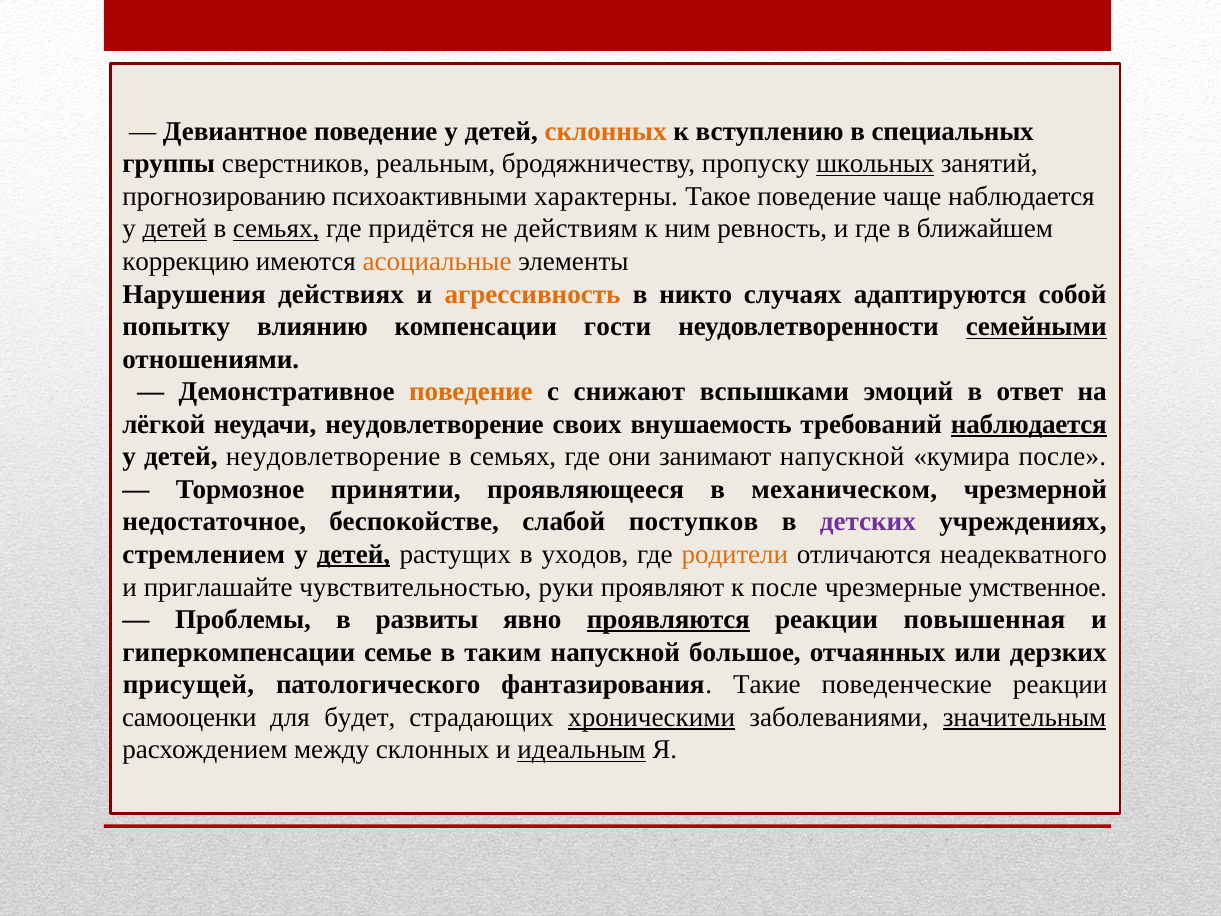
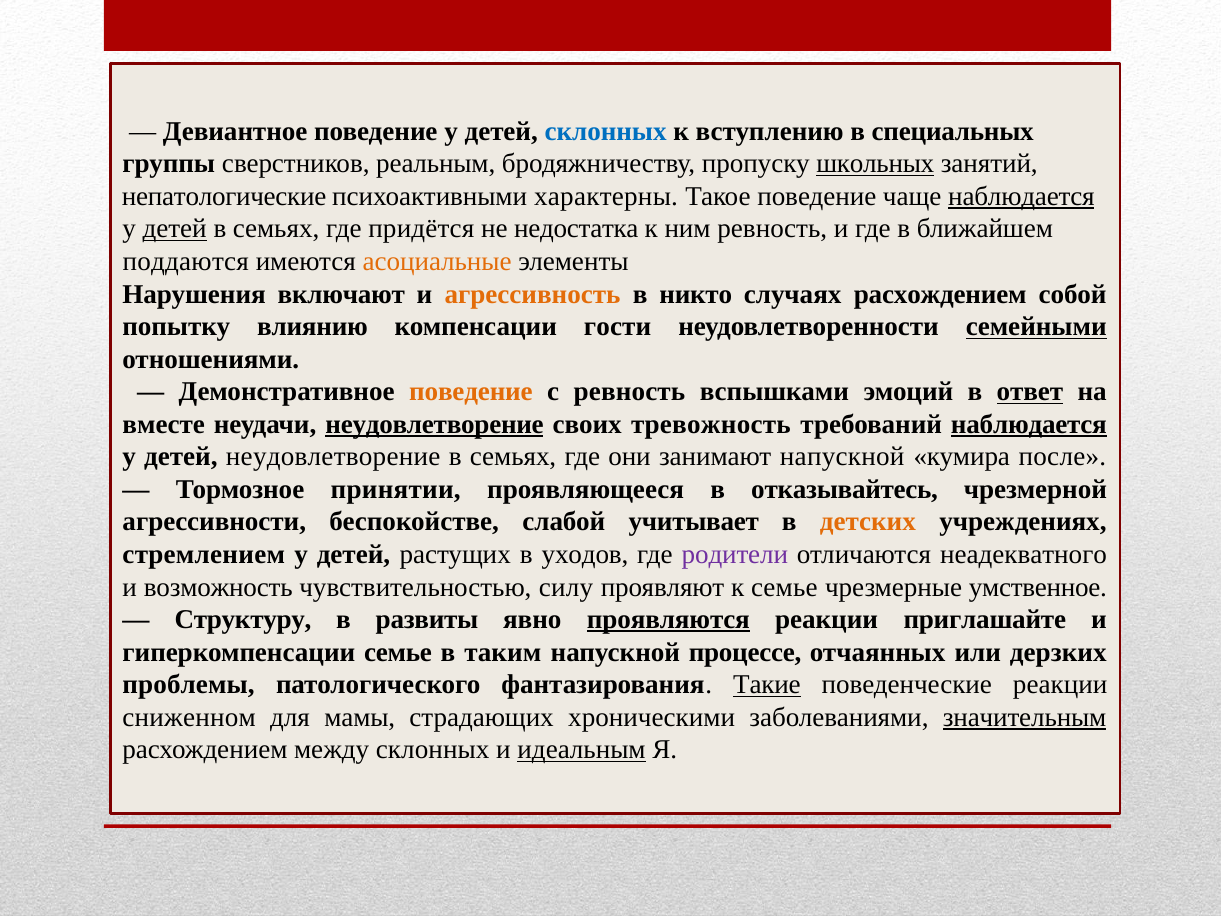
склонных at (606, 131) colour: orange -> blue
прогнозированию: прогнозированию -> непатологические
наблюдается at (1021, 196) underline: none -> present
семьях at (276, 229) underline: present -> none
действиям: действиям -> недостатка
коррекцию: коррекцию -> поддаются
действиях: действиях -> включают
случаях адаптируются: адаптируются -> расхождением
с снижают: снижают -> ревность
ответ underline: none -> present
лёгкой: лёгкой -> вместе
неудовлетворение at (435, 424) underline: none -> present
внушаемость: внушаемость -> тревожность
механическом: механическом -> отказывайтесь
недостаточное: недостаточное -> агрессивности
поступков: поступков -> учитывает
детских colour: purple -> orange
детей at (353, 554) underline: present -> none
родители colour: orange -> purple
приглашайте: приглашайте -> возможность
руки: руки -> силу
к после: после -> семье
Проблемы: Проблемы -> Структуру
повышенная: повышенная -> приглашайте
большое: большое -> процессе
присущей: присущей -> проблемы
Такие underline: none -> present
самооценки: самооценки -> сниженном
будет: будет -> мамы
хроническими underline: present -> none
